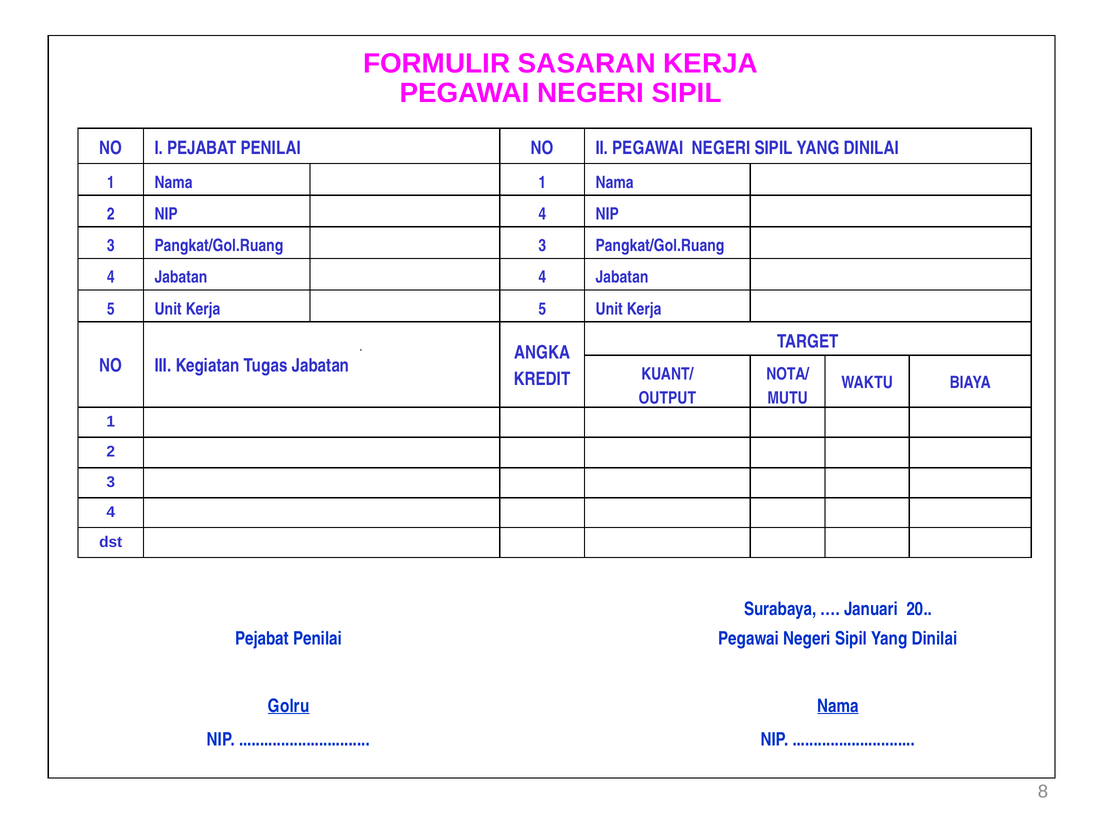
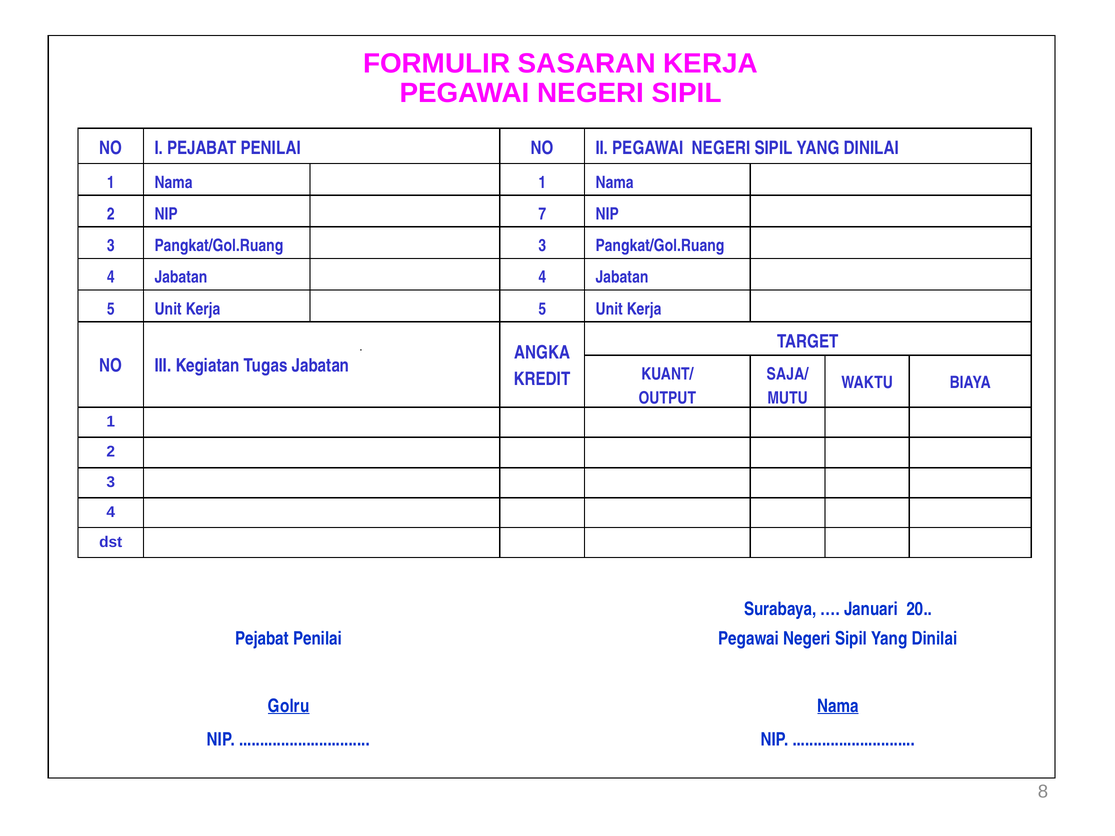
NIP 4: 4 -> 7
NOTA/: NOTA/ -> SAJA/
